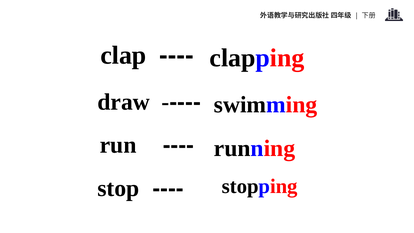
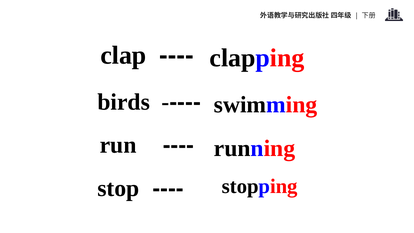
draw: draw -> birds
